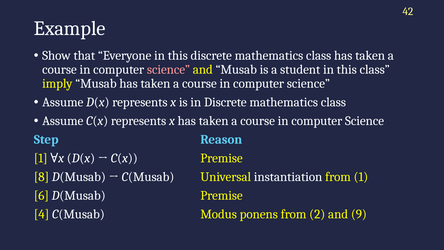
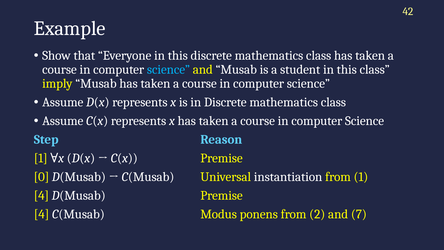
science at (168, 70) colour: pink -> light blue
8: 8 -> 0
6 at (41, 195): 6 -> 4
9: 9 -> 7
